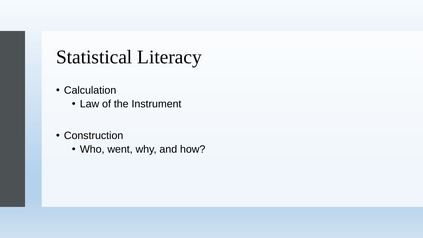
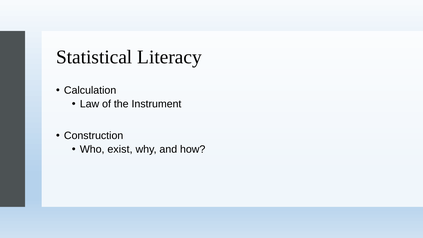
went: went -> exist
